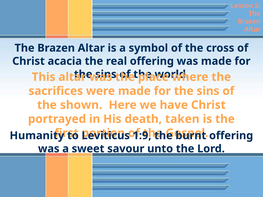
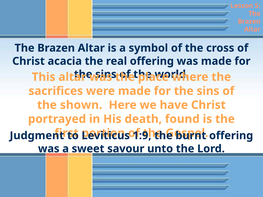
taken: taken -> found
Humanity: Humanity -> Judgment
